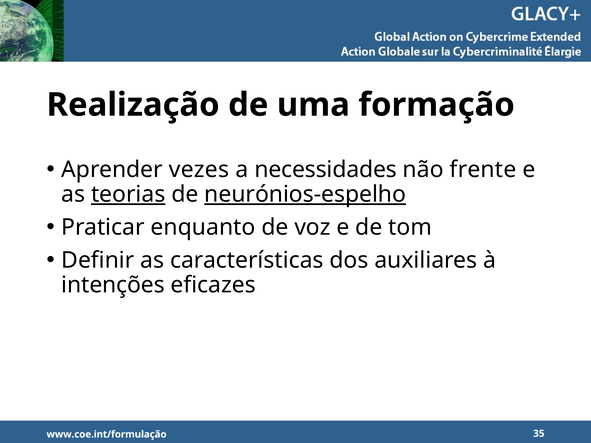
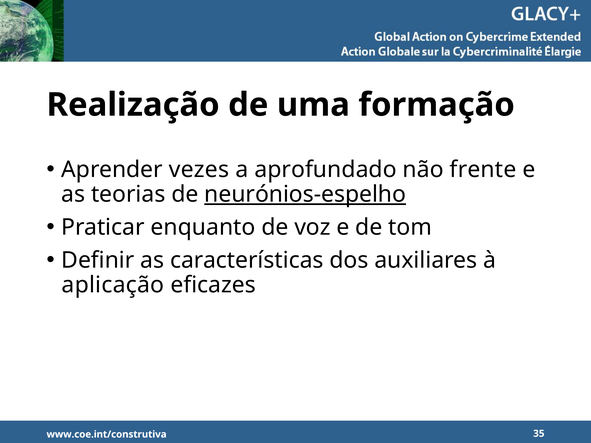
necessidades: necessidades -> aprofundado
teorias underline: present -> none
intenções: intenções -> aplicação
www.coe.int/formulação: www.coe.int/formulação -> www.coe.int/construtiva
